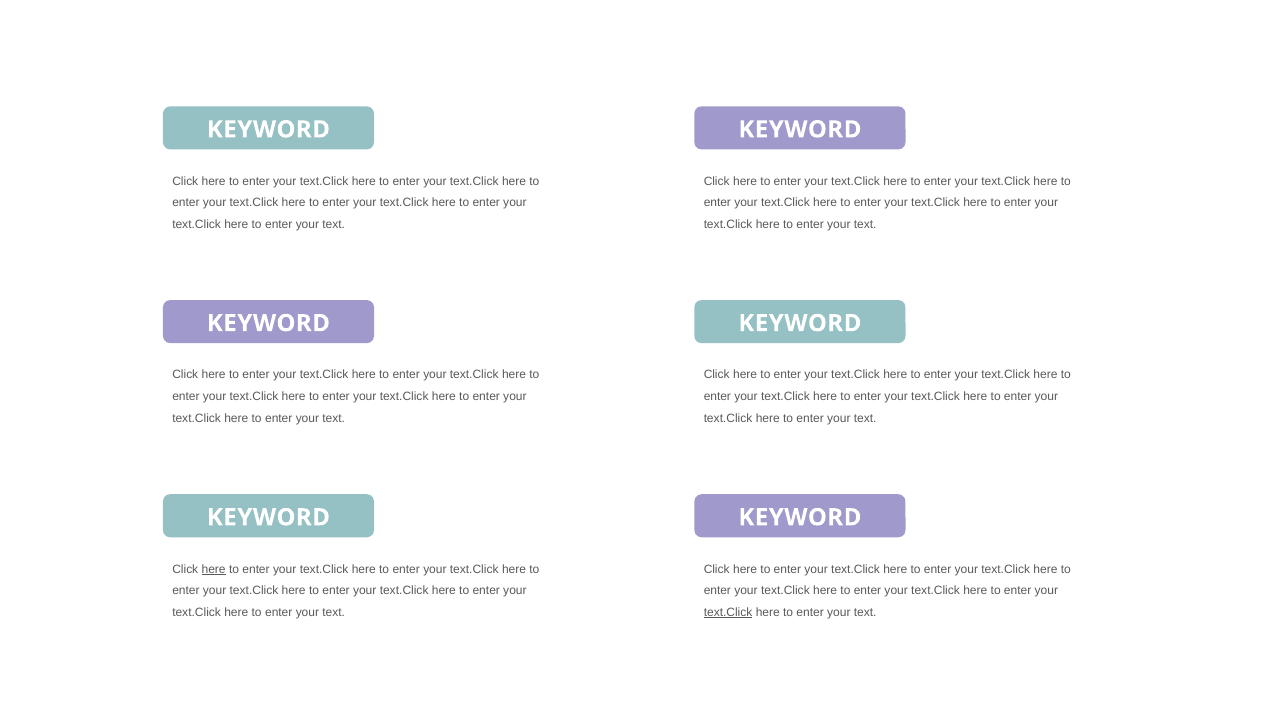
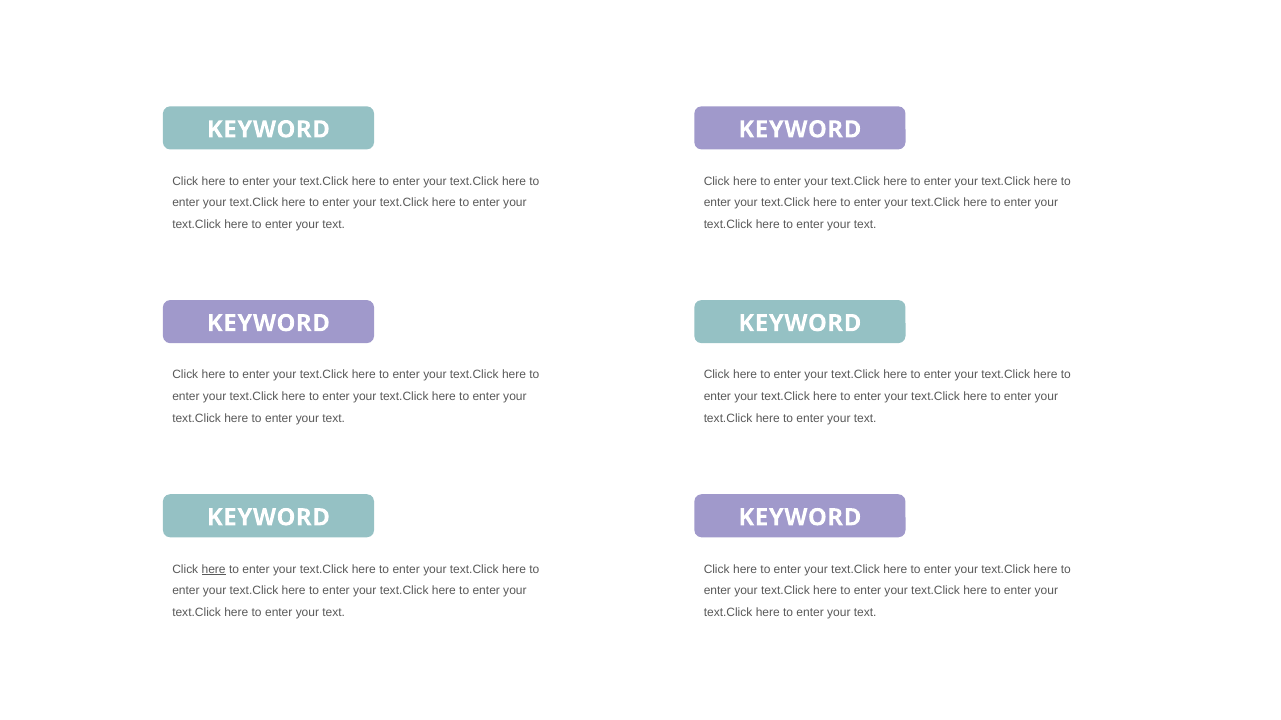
text.Click at (728, 613) underline: present -> none
